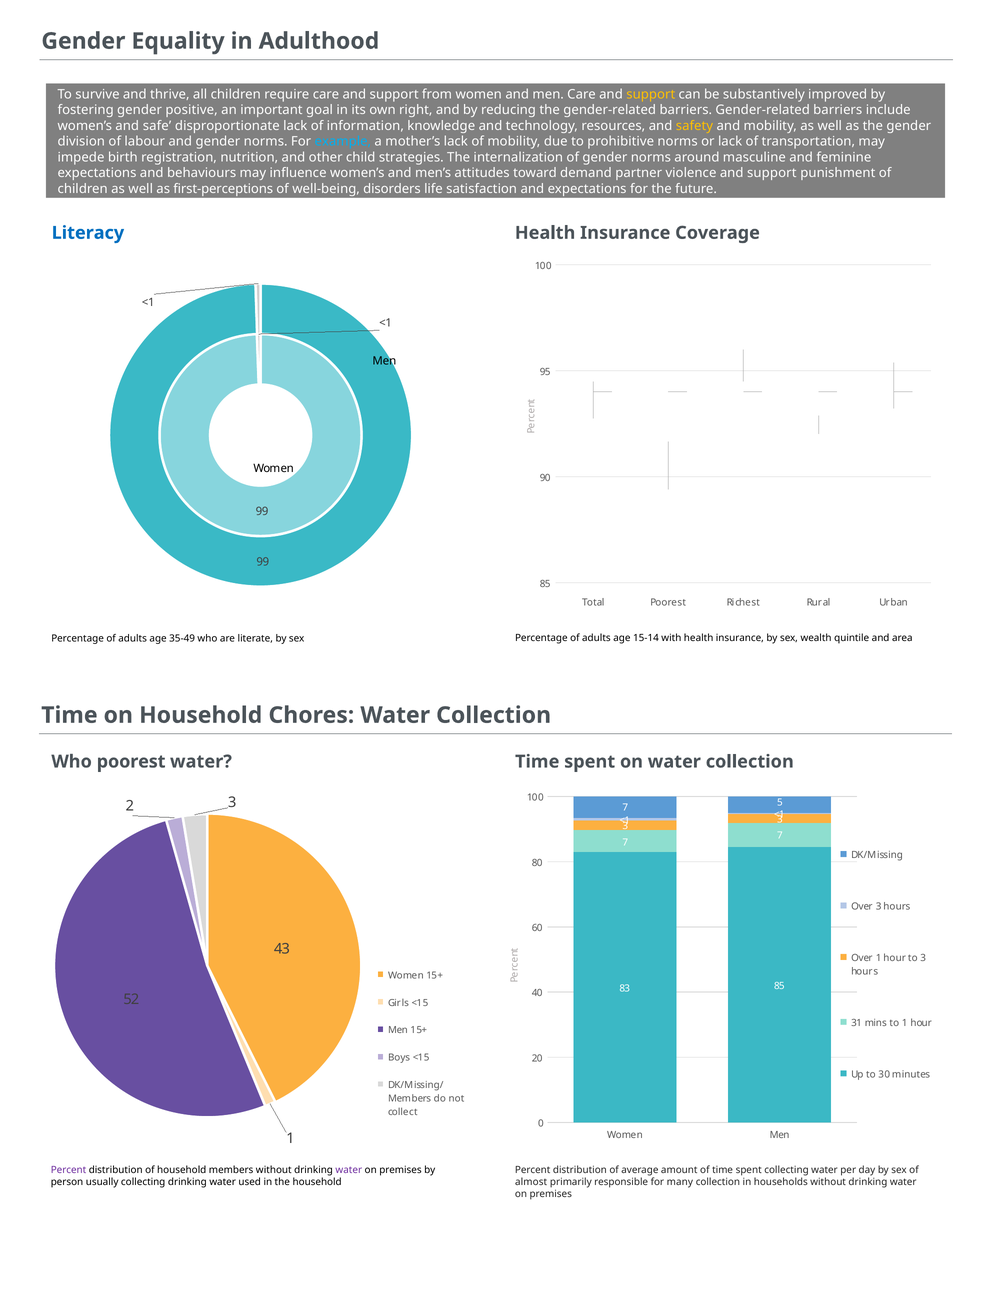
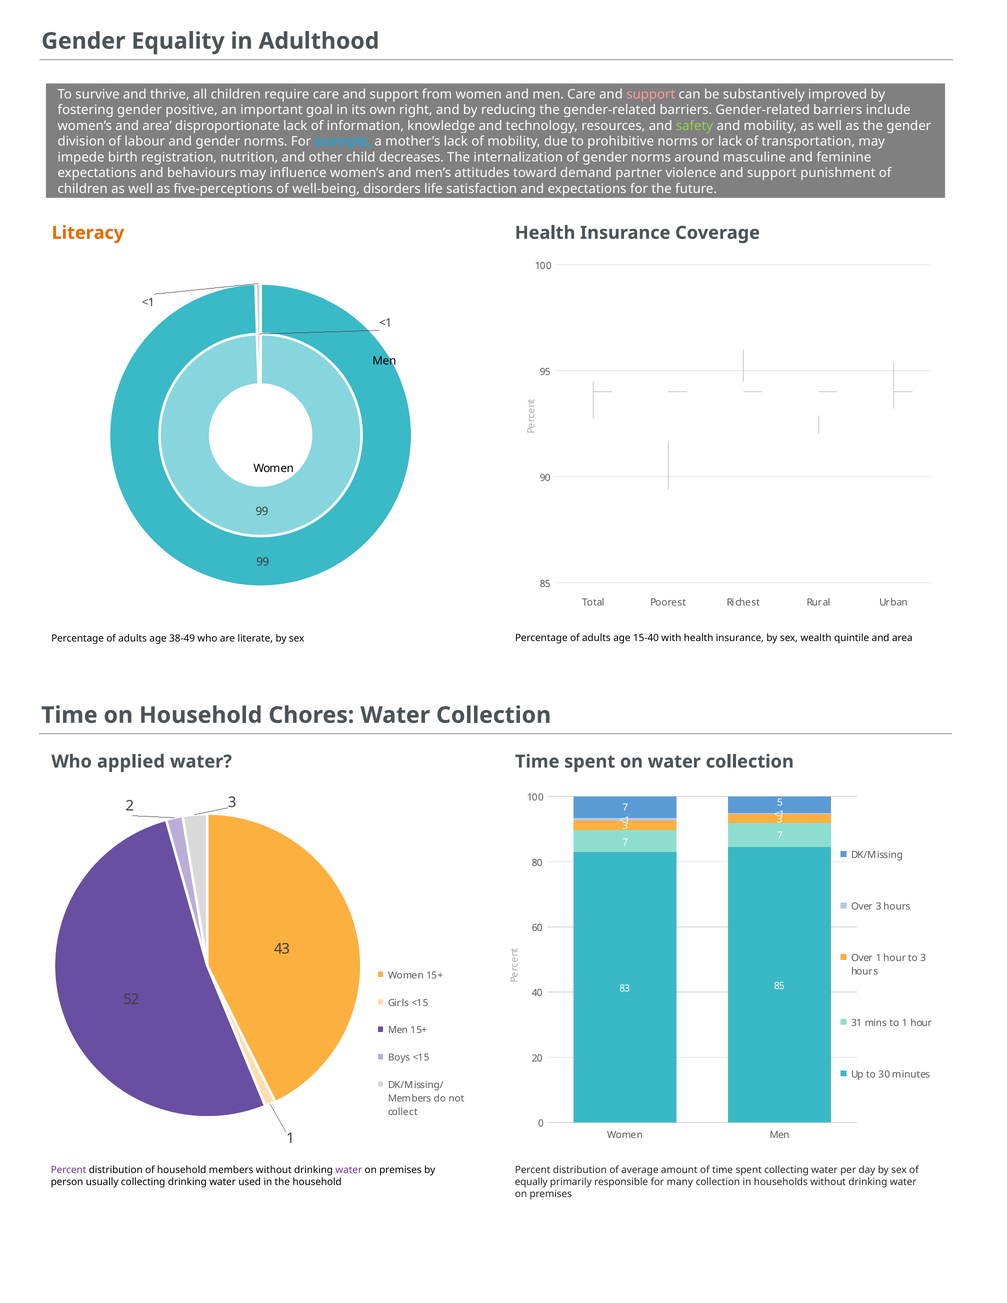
support at (651, 94) colour: yellow -> pink
women’s and safe: safe -> area
safety colour: yellow -> light green
strategies: strategies -> decreases
first-perceptions: first-perceptions -> five-perceptions
Literacy colour: blue -> orange
15-14: 15-14 -> 15-40
35-49: 35-49 -> 38-49
Who poorest: poorest -> applied
almost: almost -> equally
